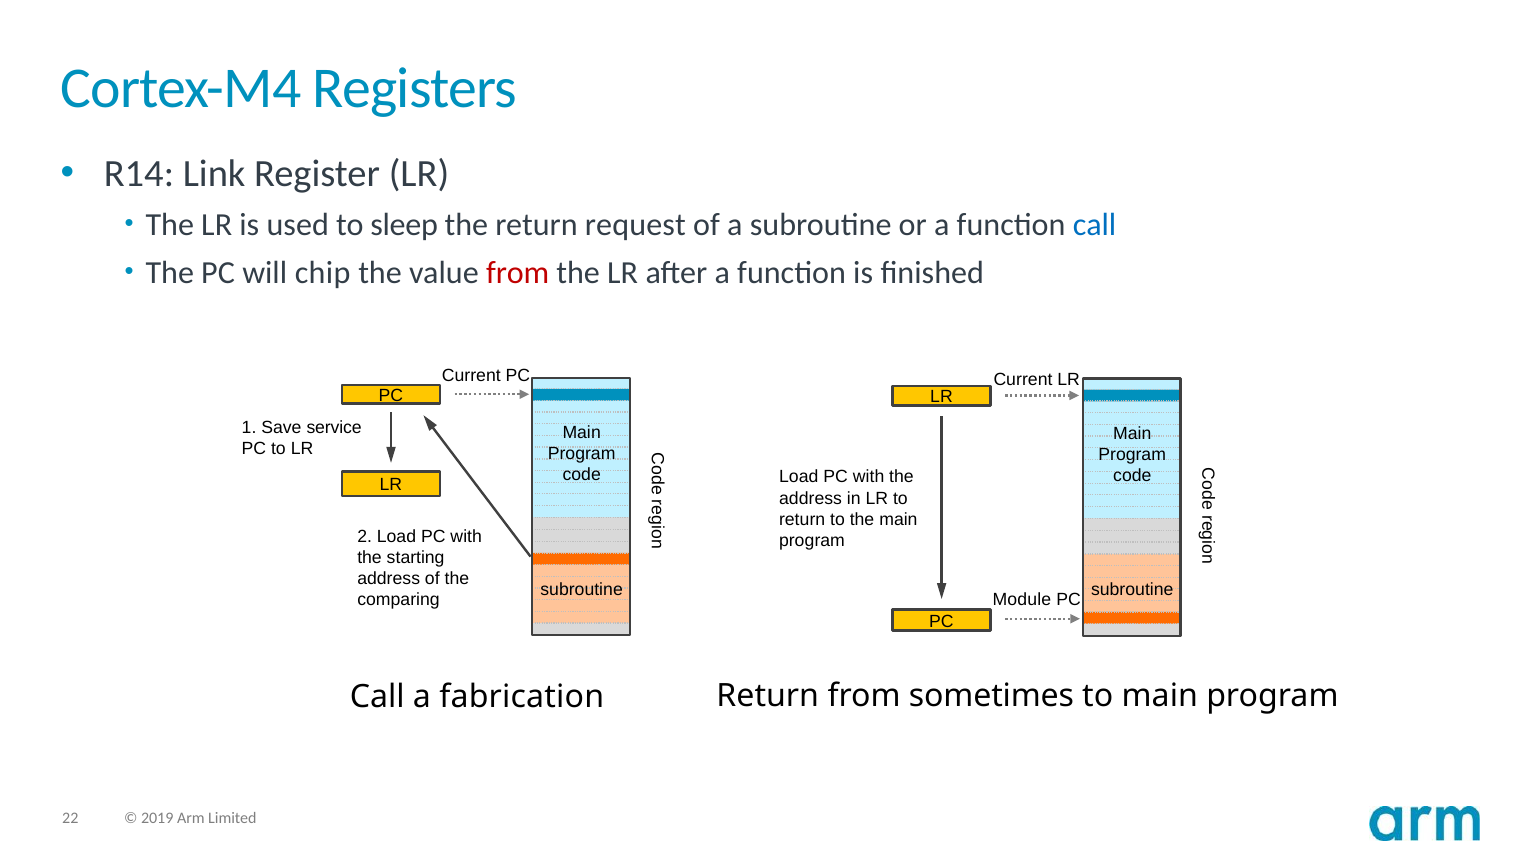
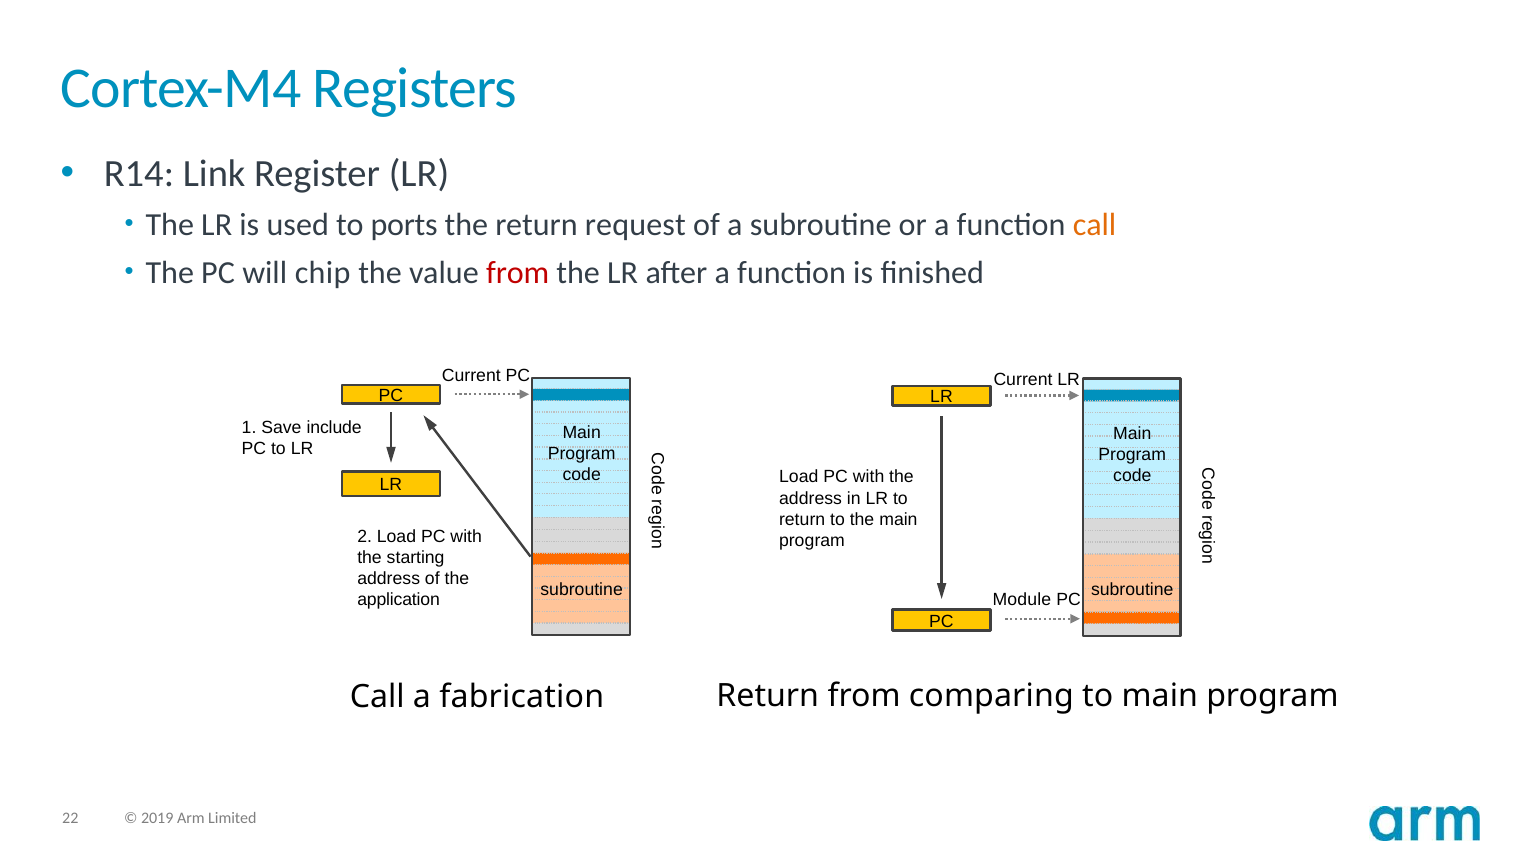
sleep: sleep -> ports
call at (1095, 225) colour: blue -> orange
service: service -> include
comparing: comparing -> application
sometimes: sometimes -> comparing
